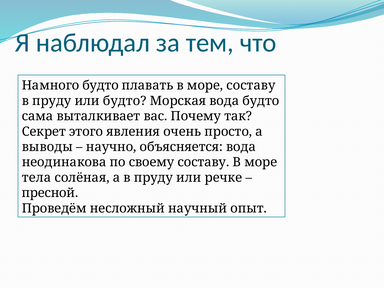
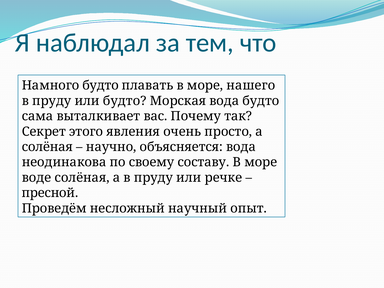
море составу: составу -> нашего
выводы at (47, 147): выводы -> солёная
тела: тела -> воде
